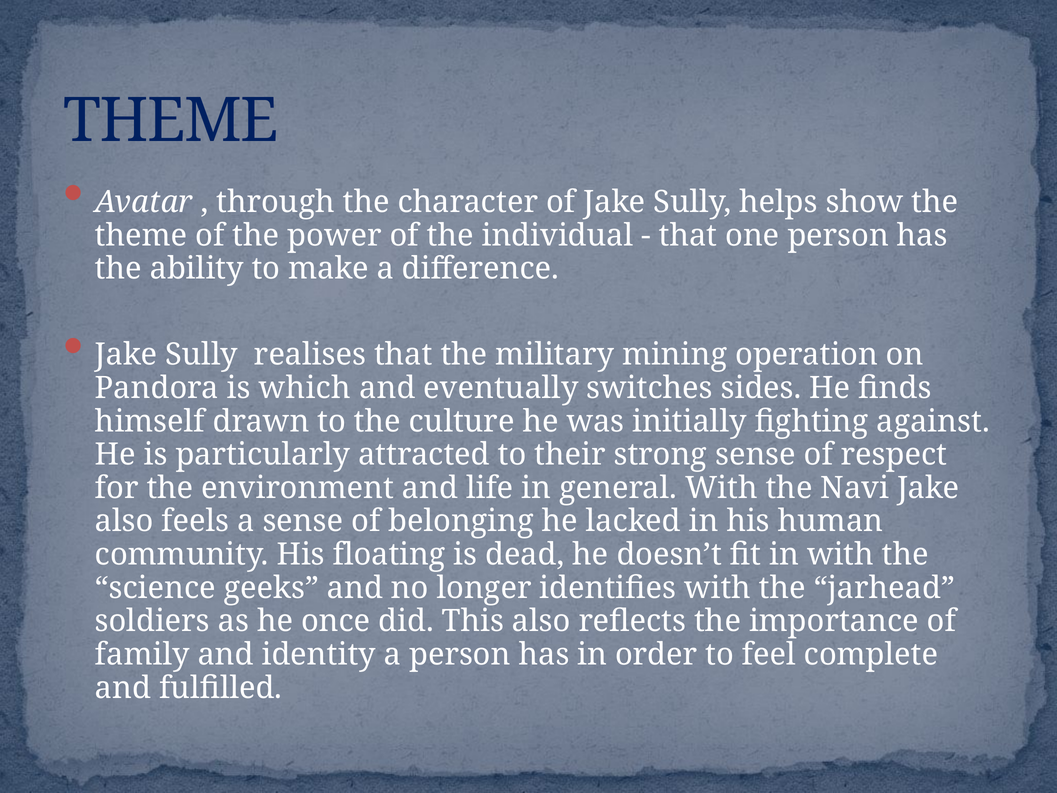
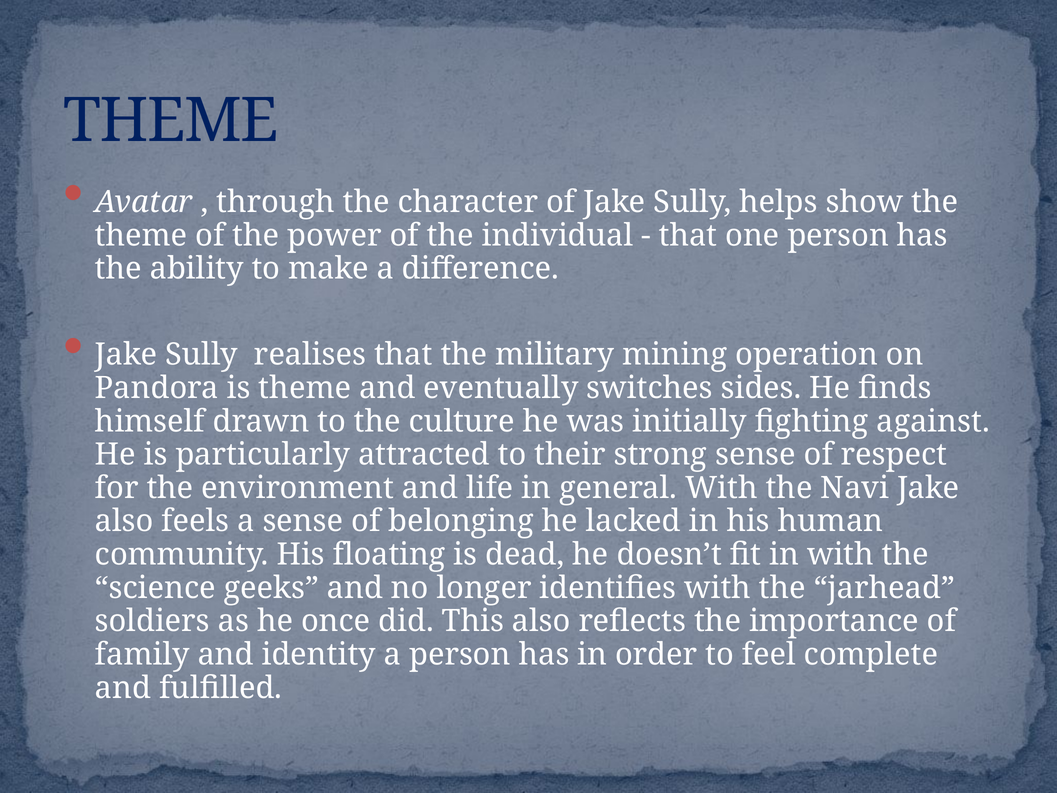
is which: which -> theme
